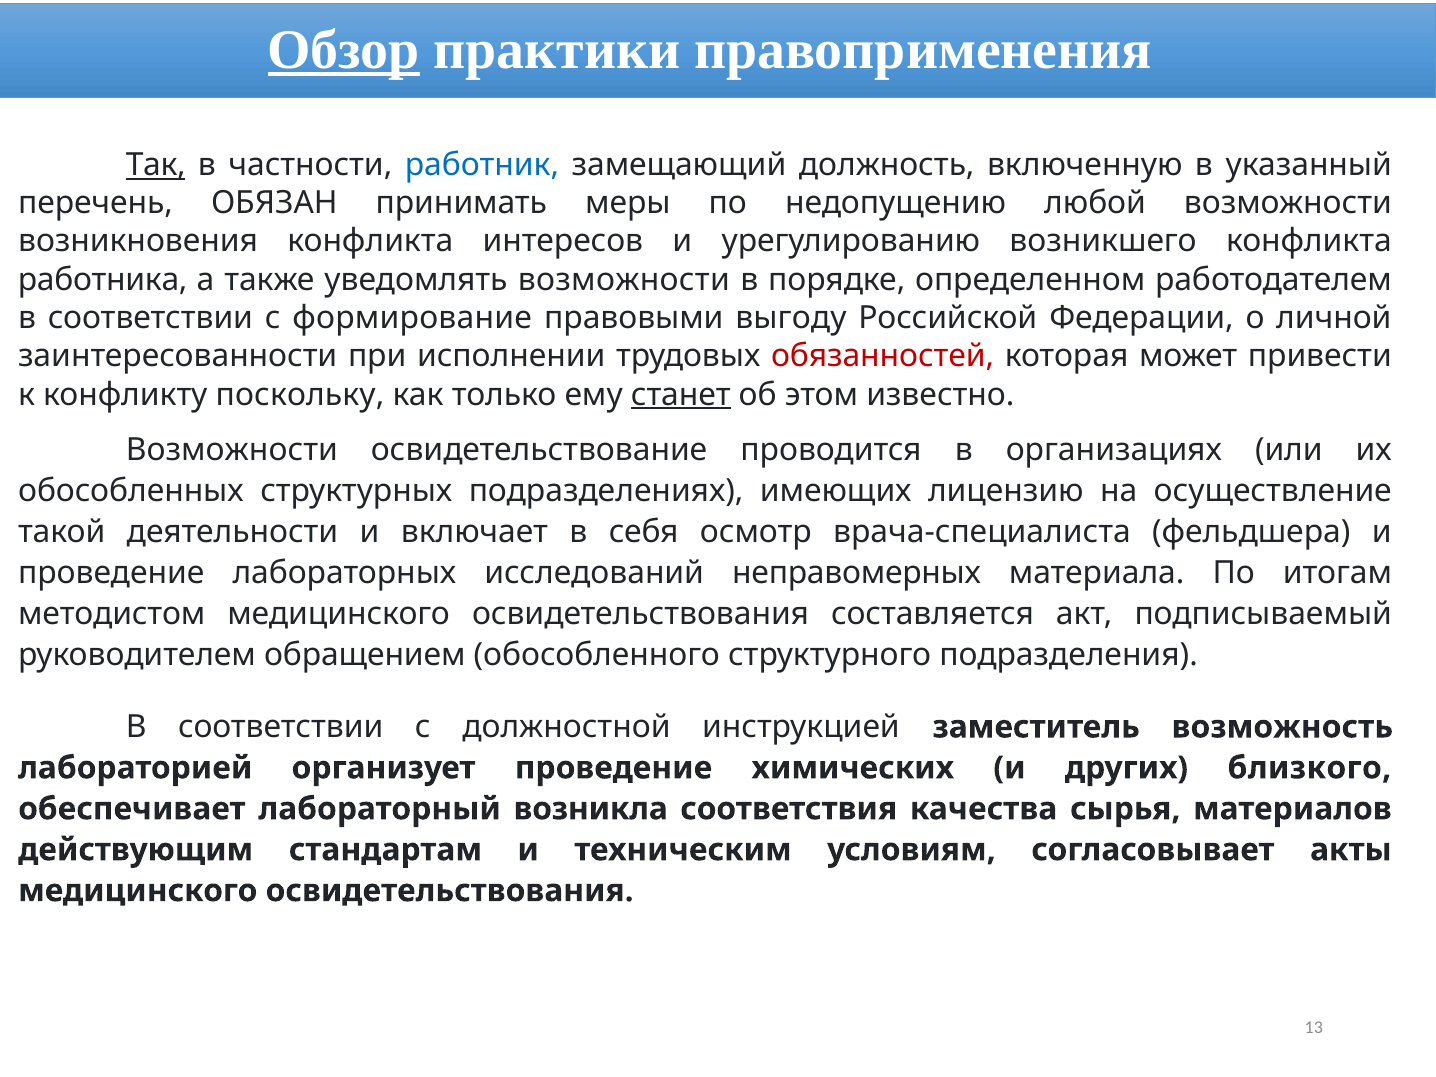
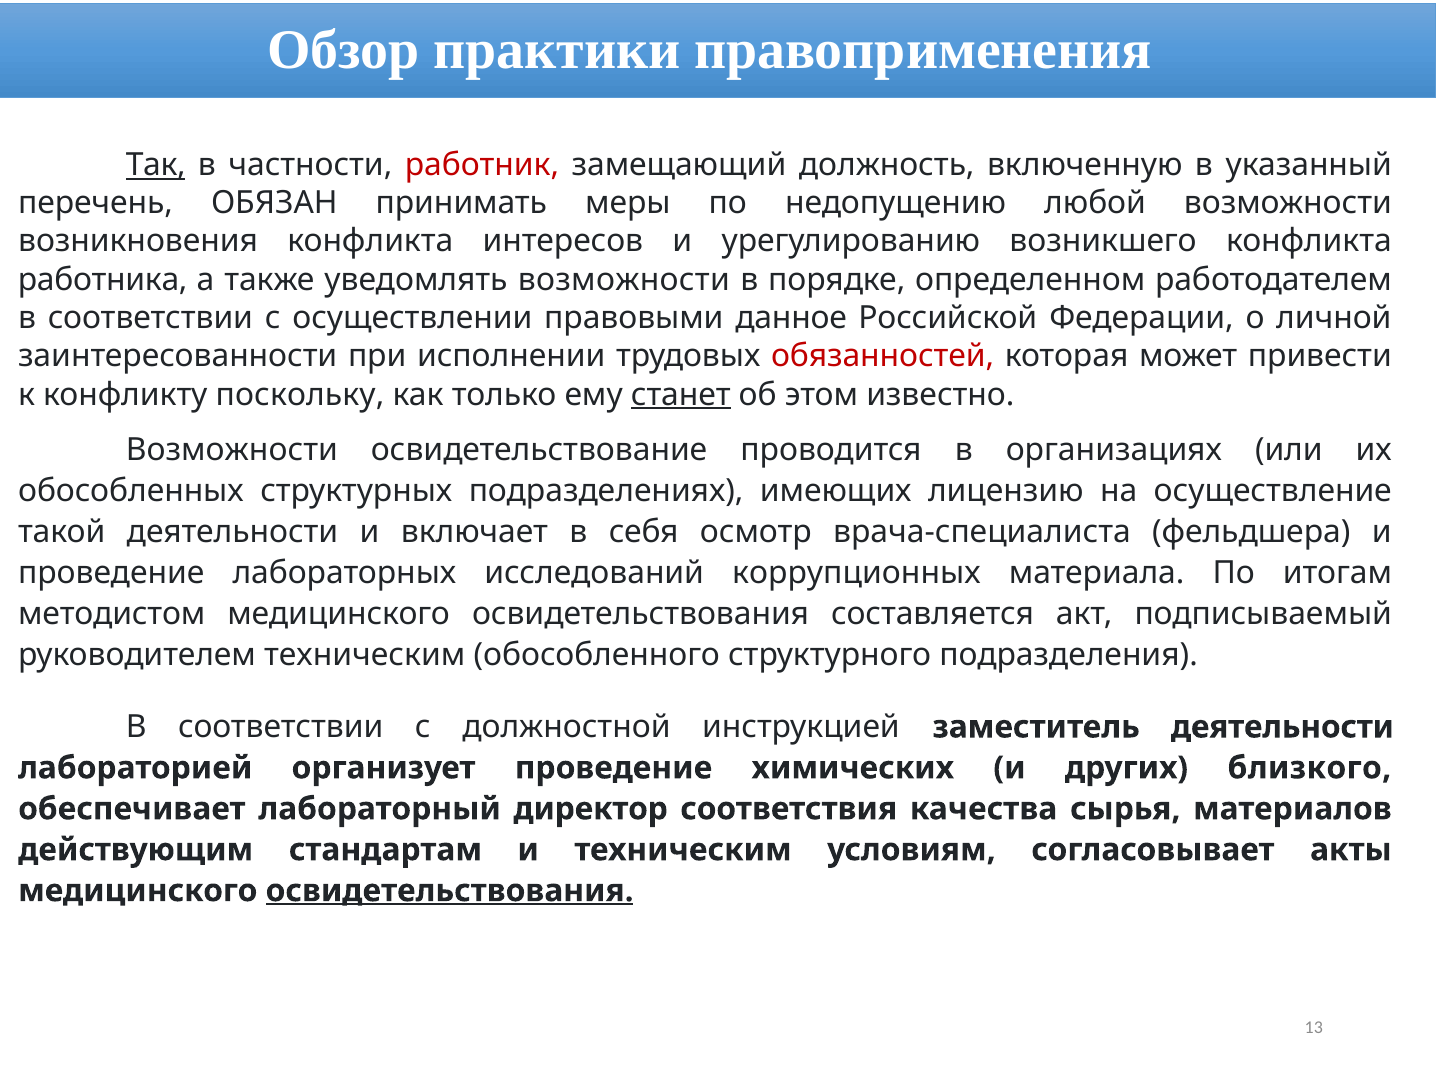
Обзор underline: present -> none
работник colour: blue -> red
формирование: формирование -> осуществлении
выгоду: выгоду -> данное
неправомерных: неправомерных -> коррупционных
руководителем обращением: обращением -> техническим
заместитель возможность: возможность -> деятельности
возникла: возникла -> директор
освидетельствования at (450, 891) underline: none -> present
